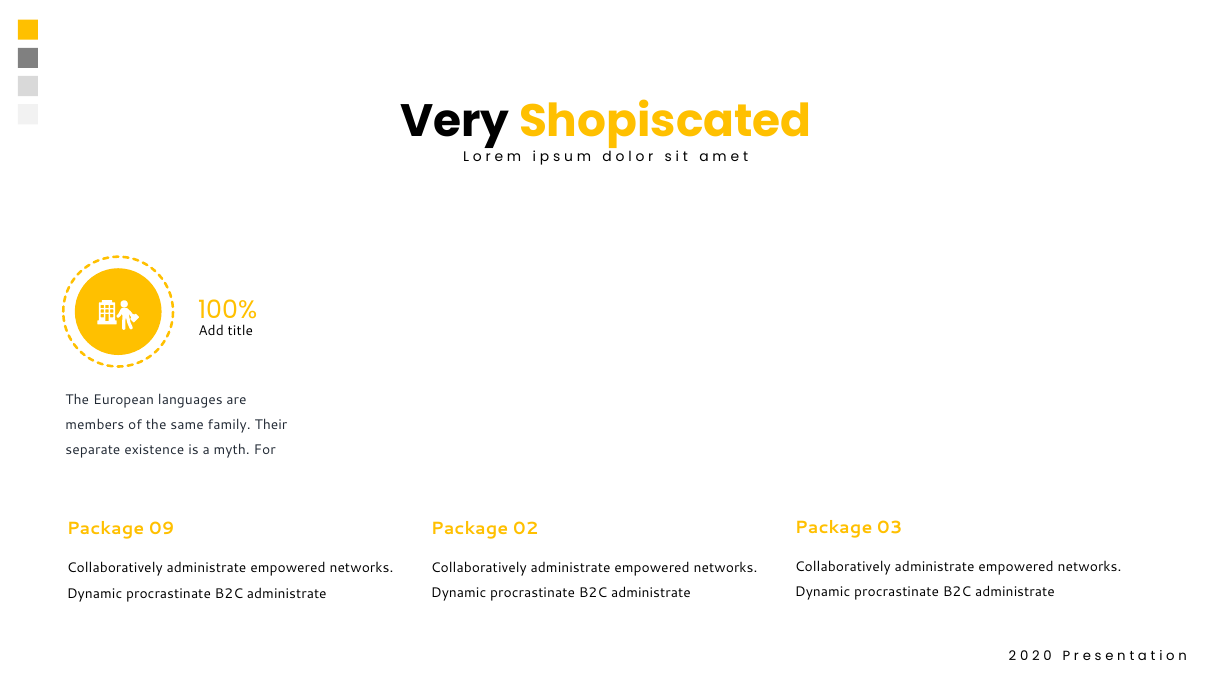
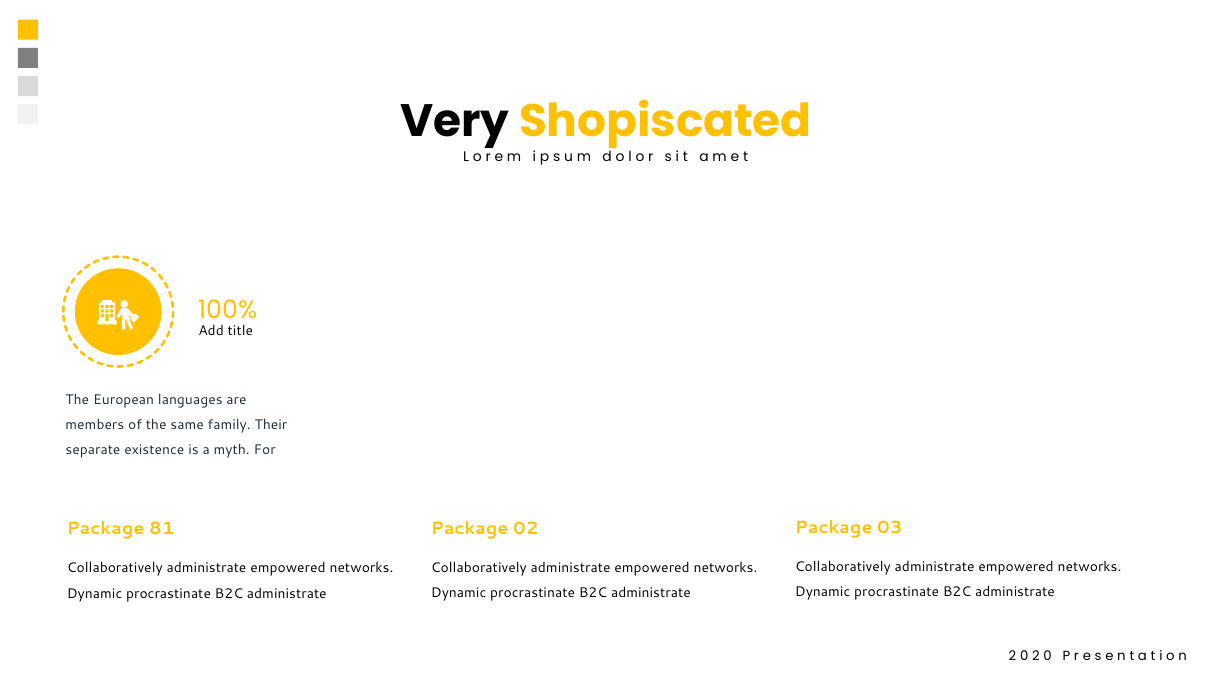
09: 09 -> 81
